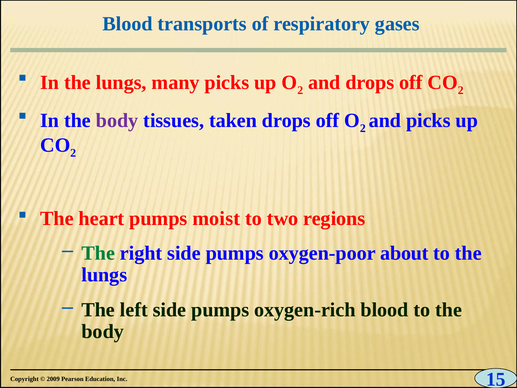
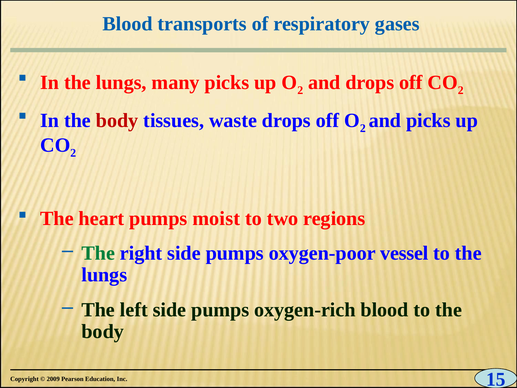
body at (117, 120) colour: purple -> red
taken: taken -> waste
about: about -> vessel
